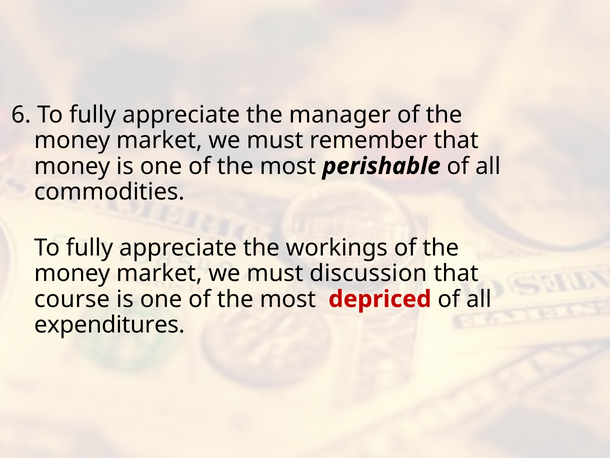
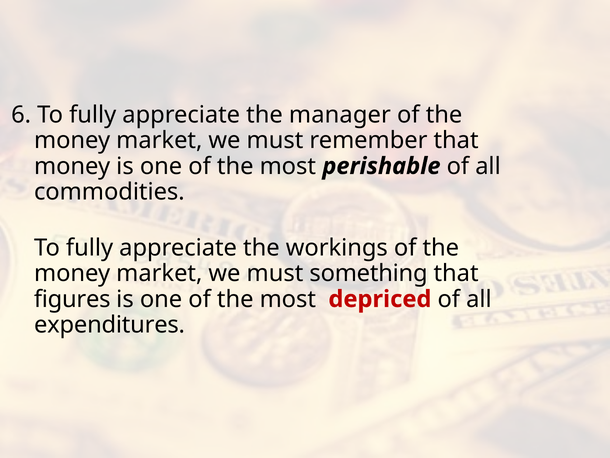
discussion: discussion -> something
course: course -> figures
